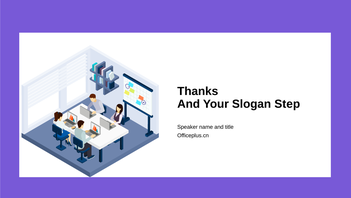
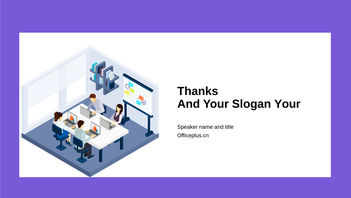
Slogan Step: Step -> Your
